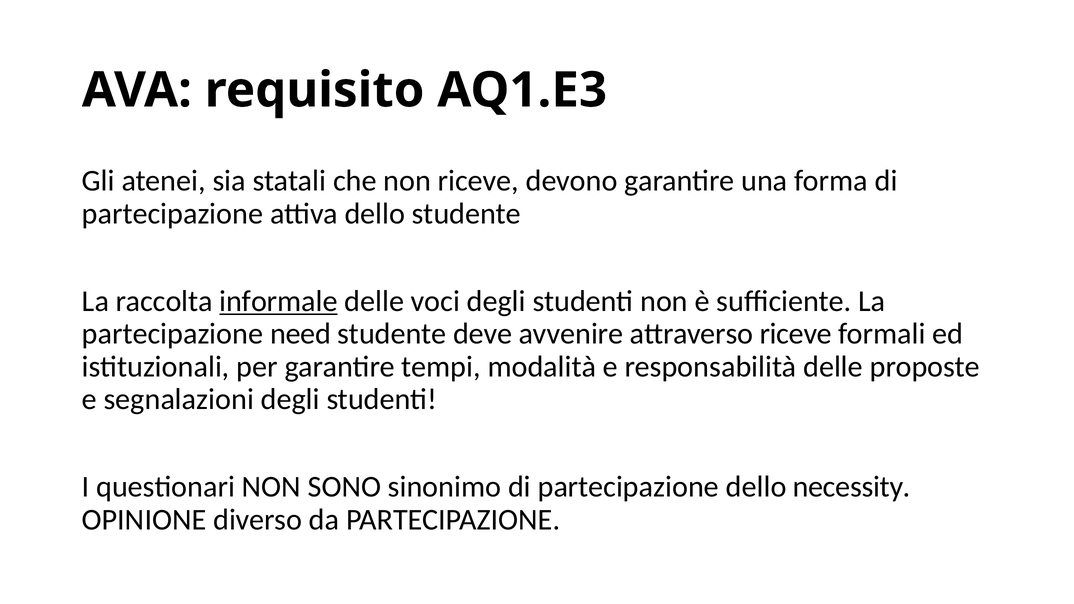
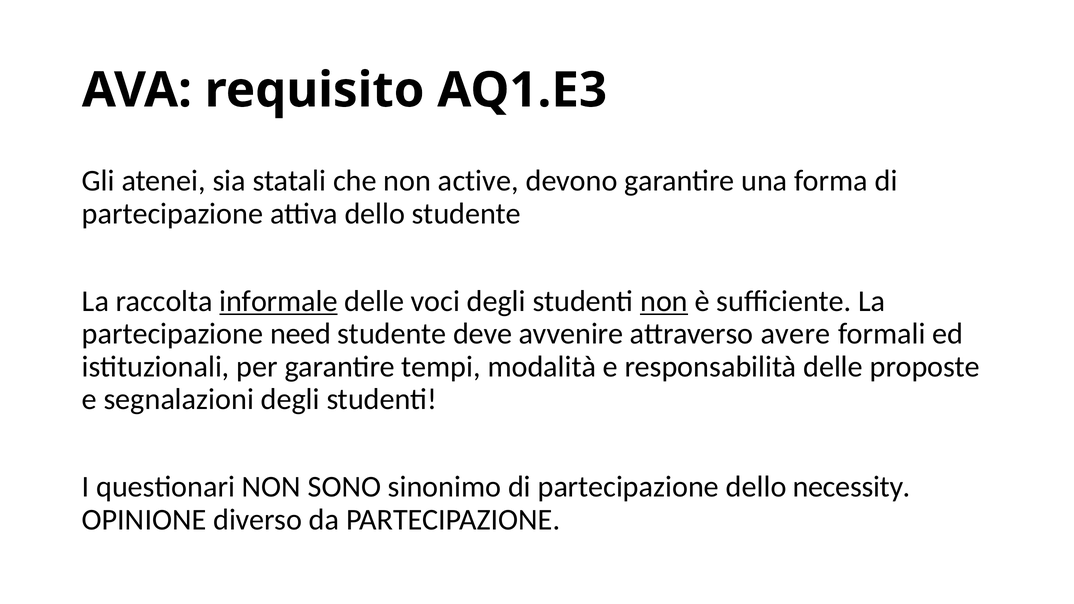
non riceve: riceve -> active
non at (664, 301) underline: none -> present
attraverso riceve: riceve -> avere
